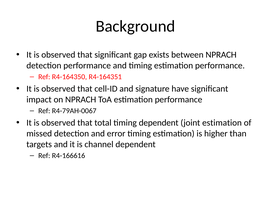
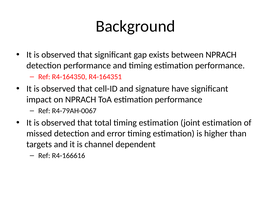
total timing dependent: dependent -> estimation
